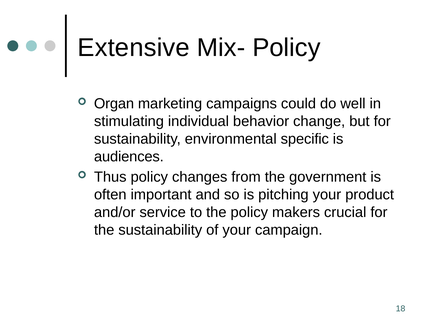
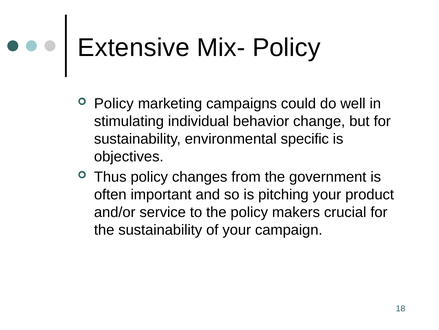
Organ at (114, 103): Organ -> Policy
audiences: audiences -> objectives
